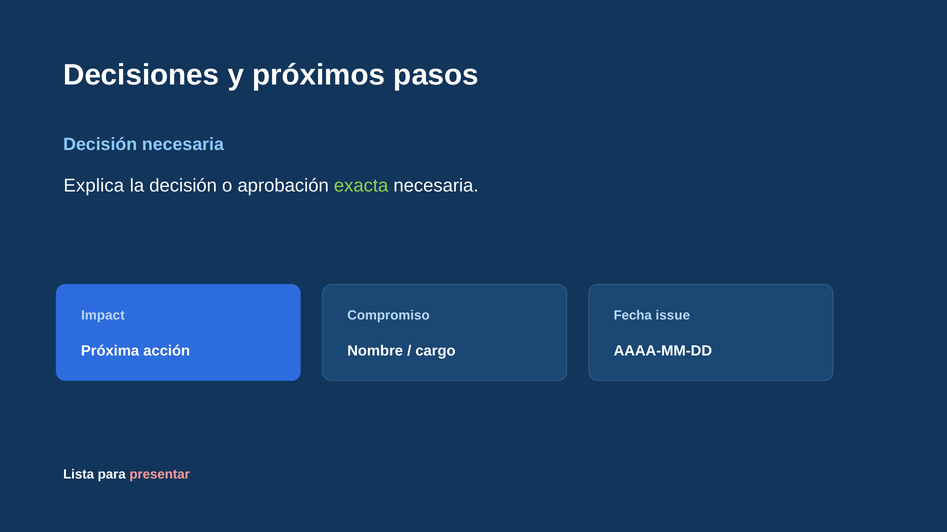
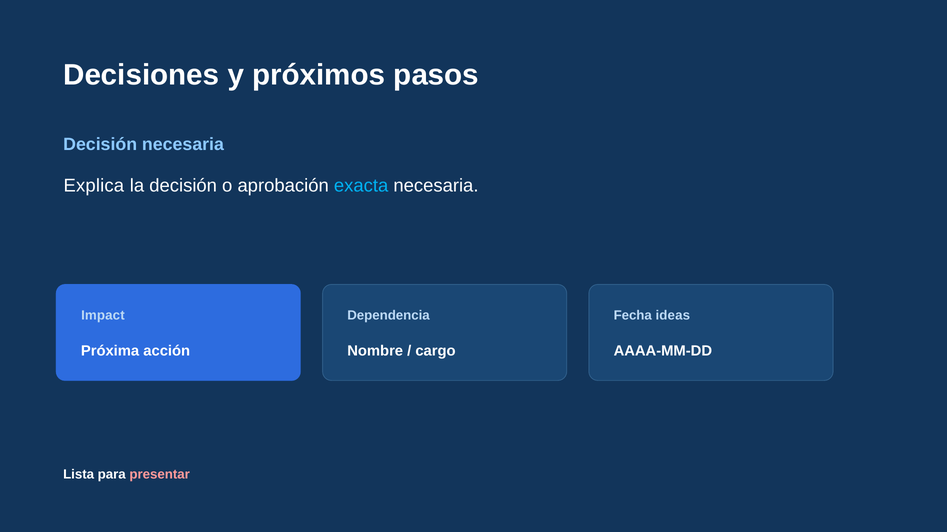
exacta colour: light green -> light blue
Compromiso: Compromiso -> Dependencia
issue: issue -> ideas
